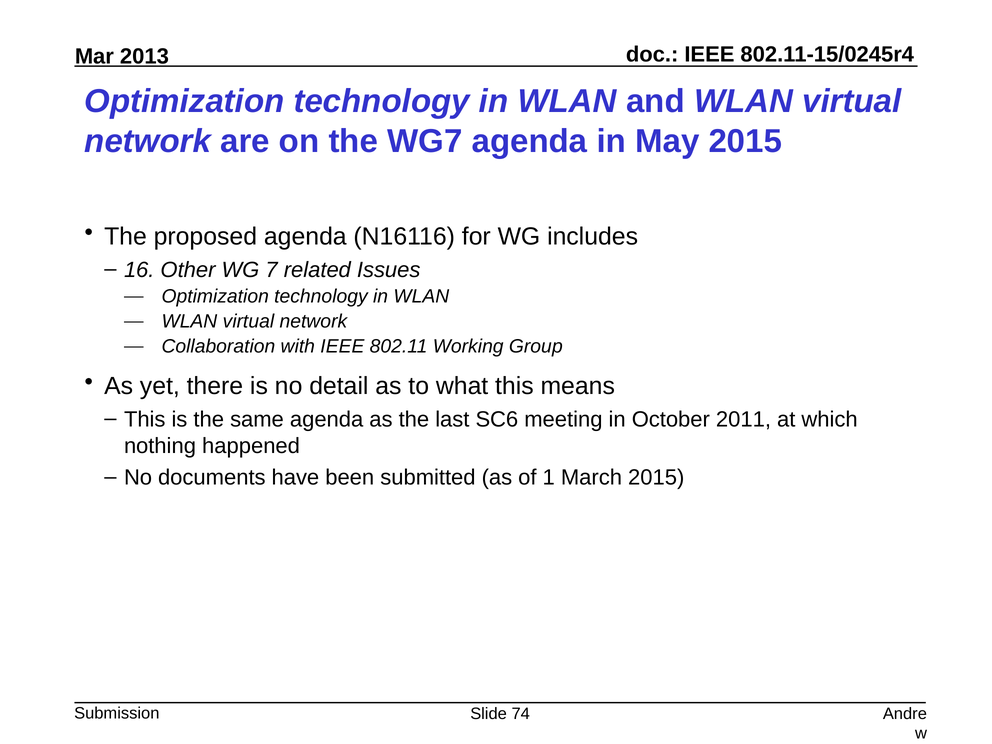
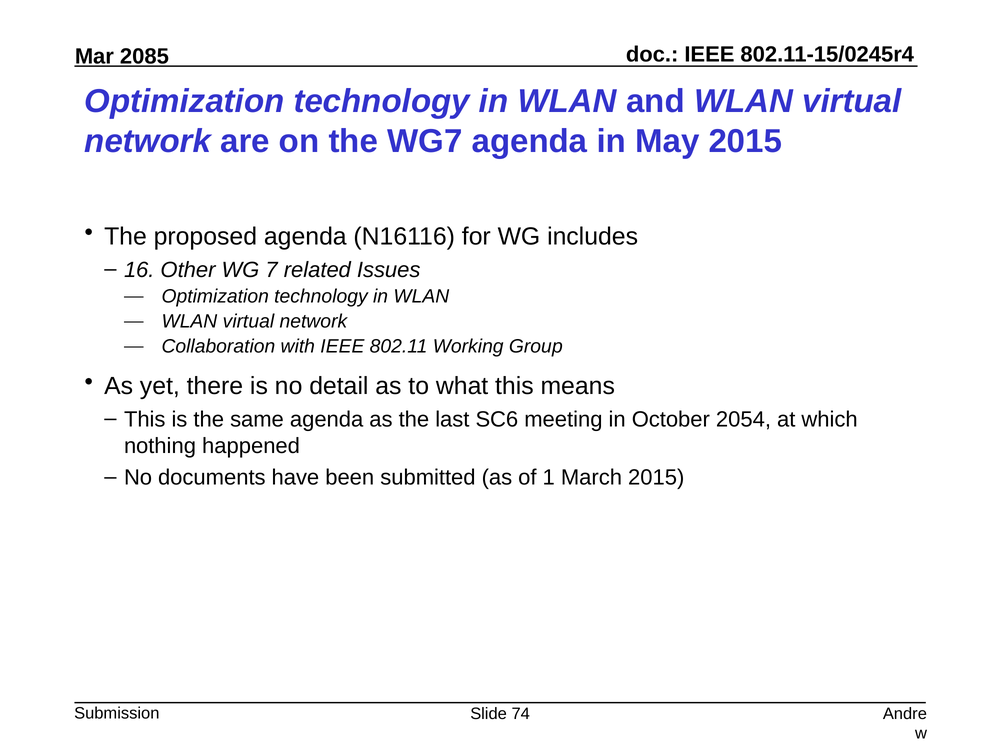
2013: 2013 -> 2085
2011: 2011 -> 2054
